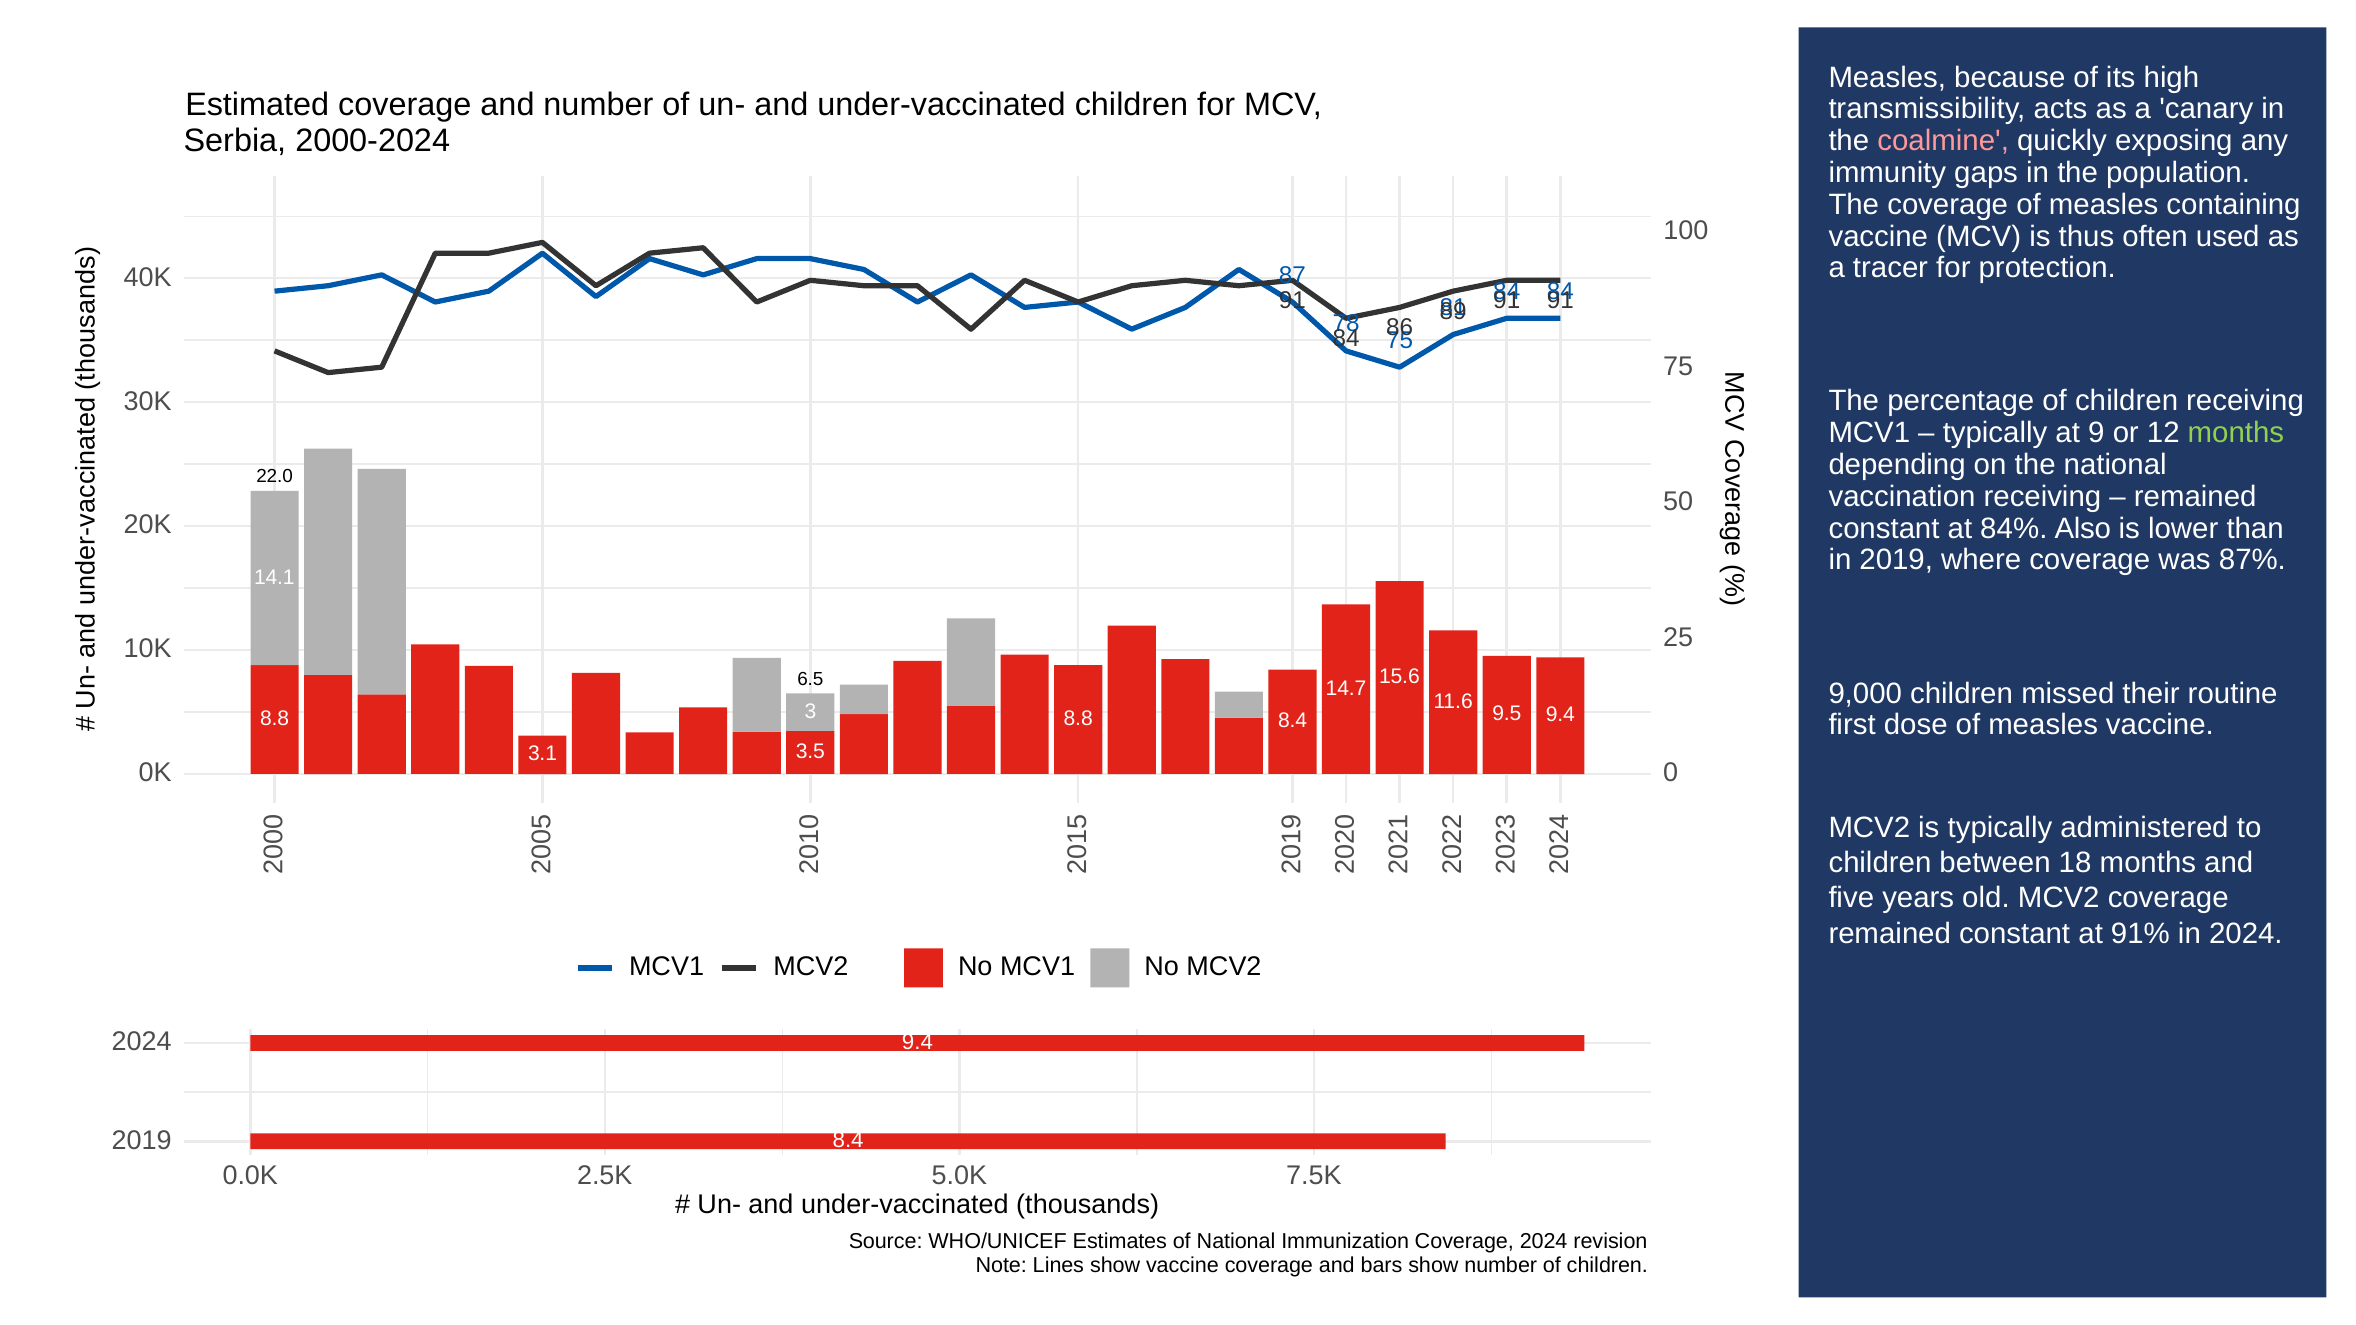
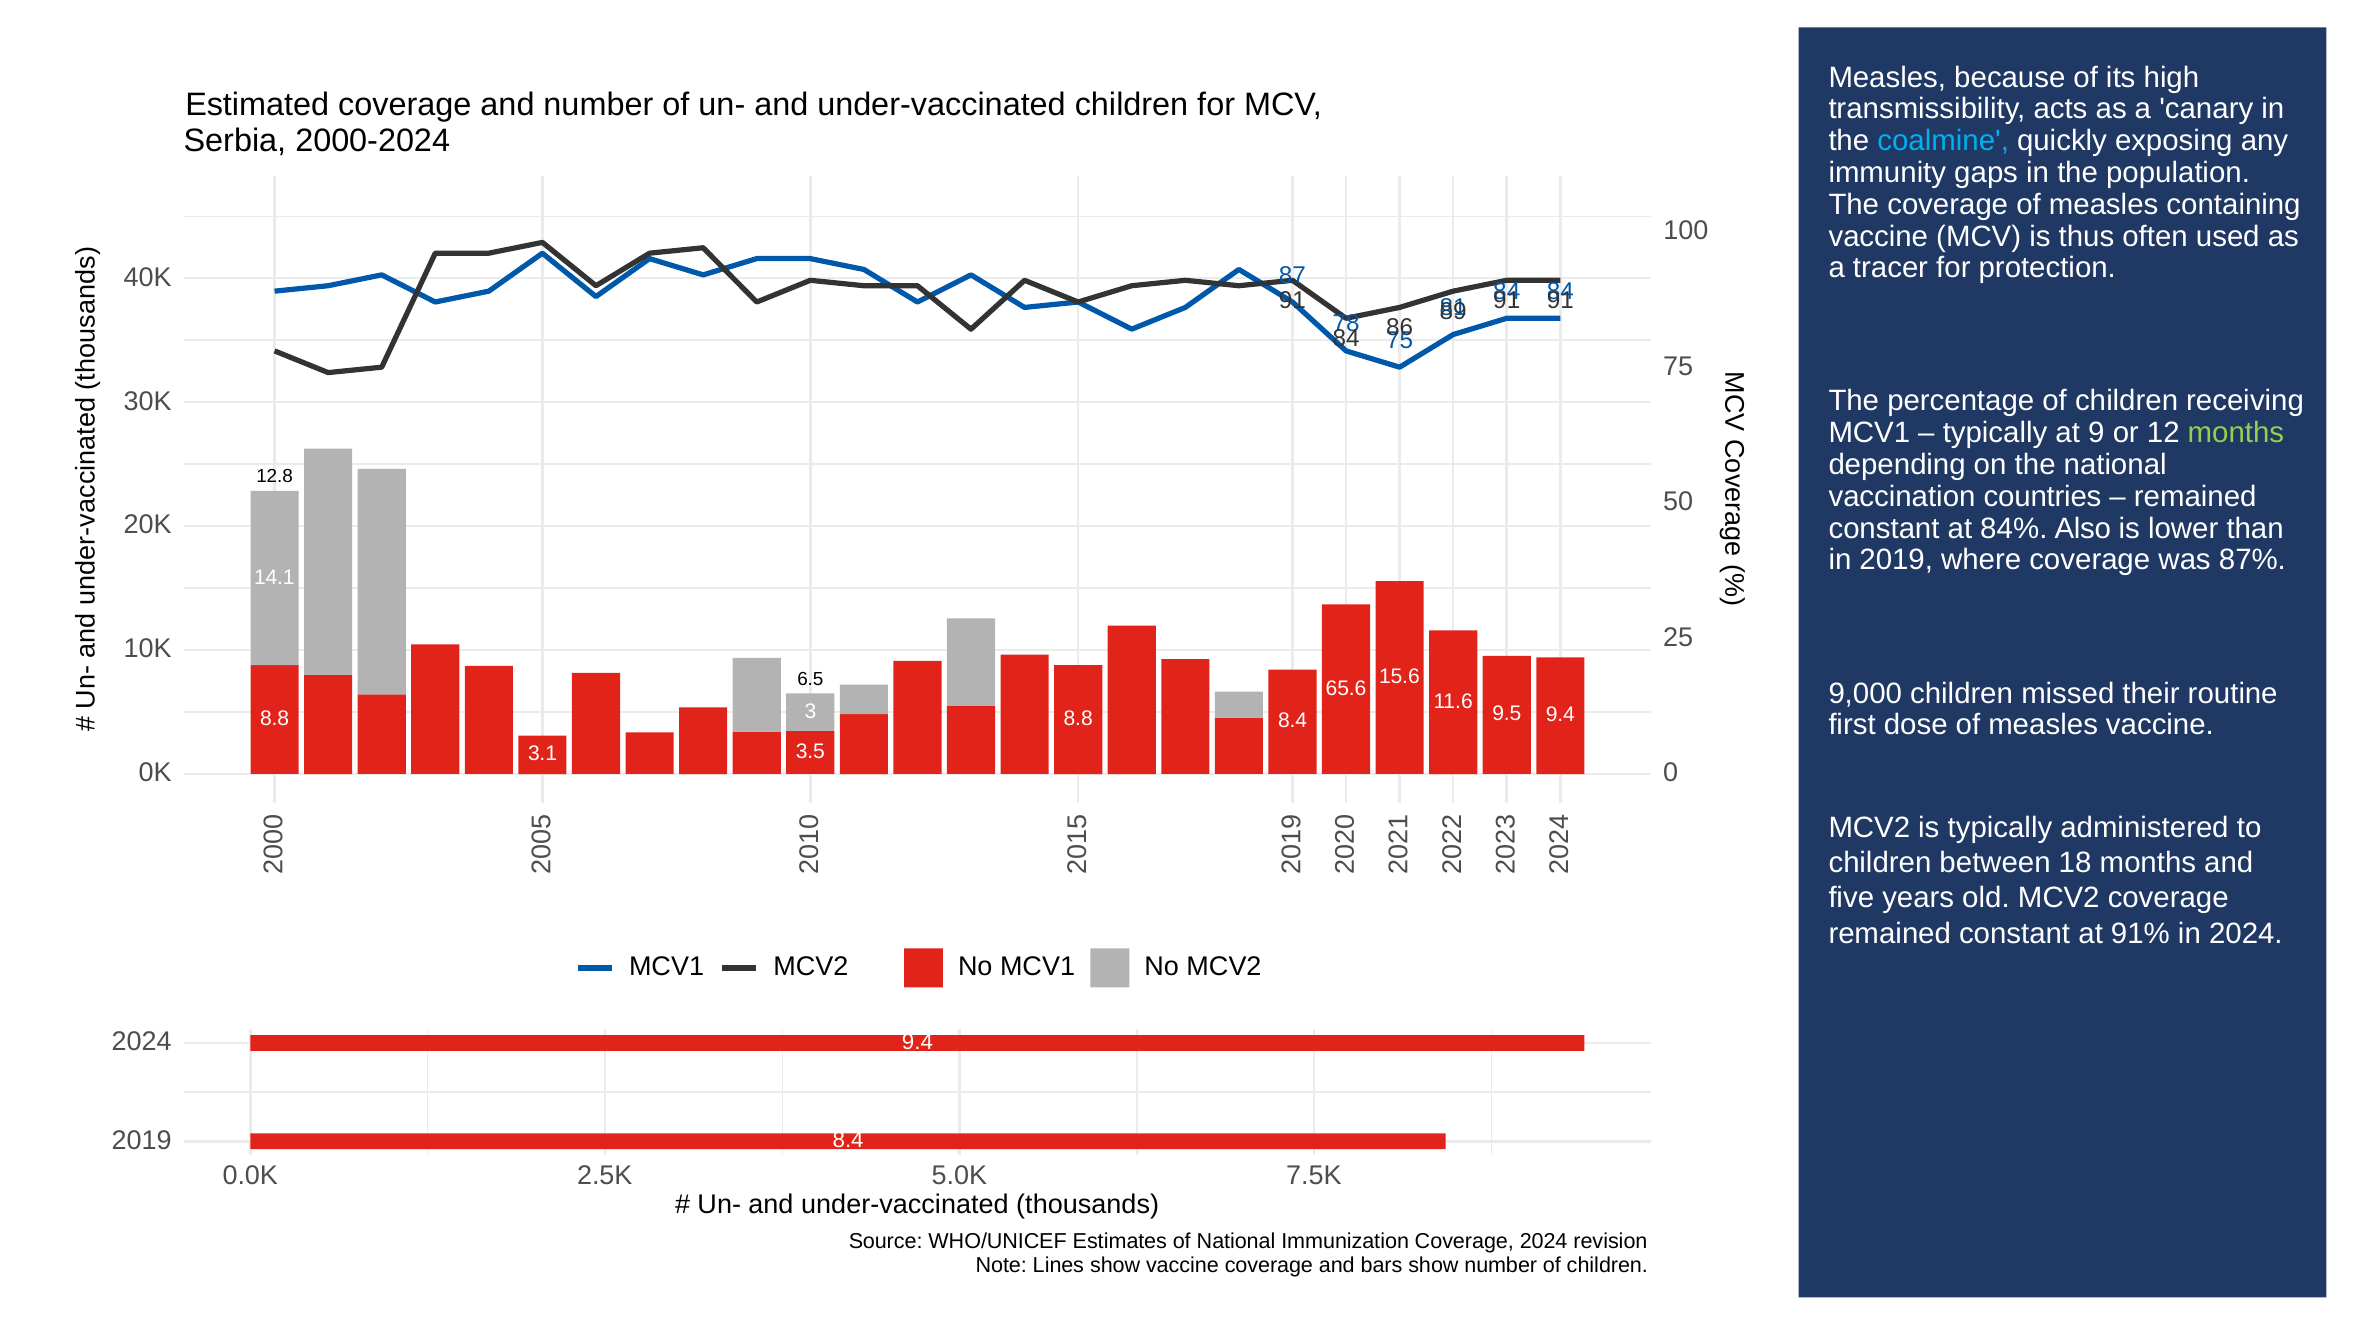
coalmine colour: pink -> light blue
22.0: 22.0 -> 12.8
vaccination receiving: receiving -> countries
14.7: 14.7 -> 65.6
